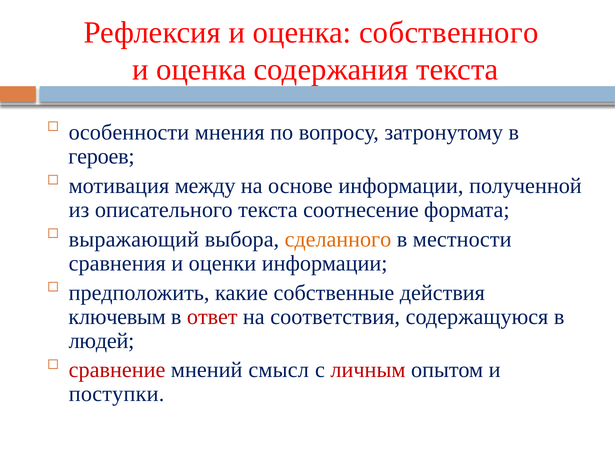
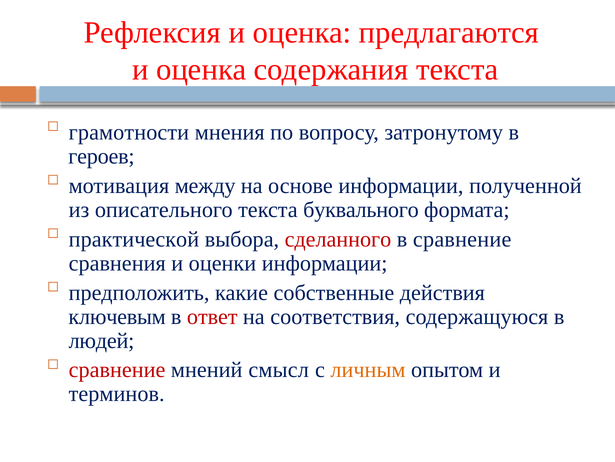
собственного: собственного -> предлагаются
особенности: особенности -> грамотности
соотнесение: соотнесение -> буквального
выражающий: выражающий -> практической
сделанного colour: orange -> red
в местности: местности -> сравнение
личным colour: red -> orange
поступки: поступки -> терминов
